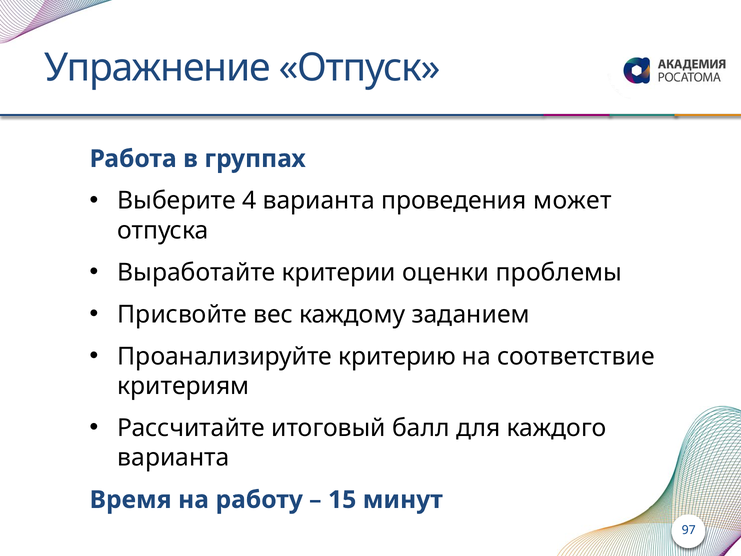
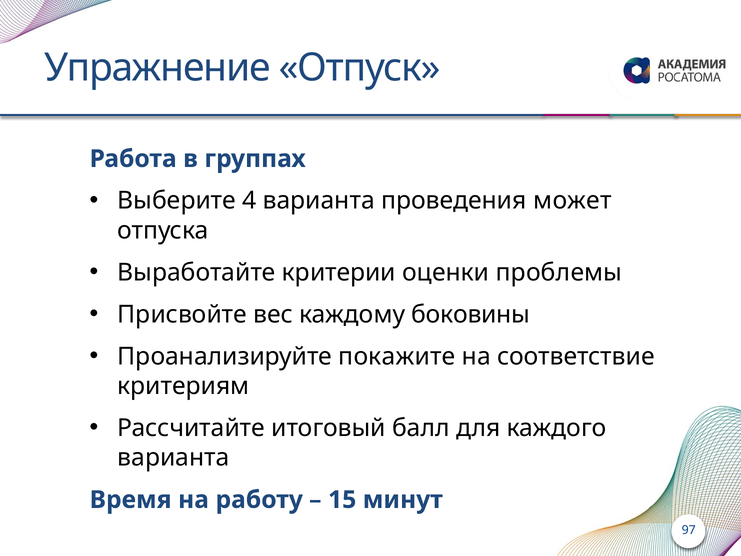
заданием: заданием -> боковины
критерию: критерию -> покажите
